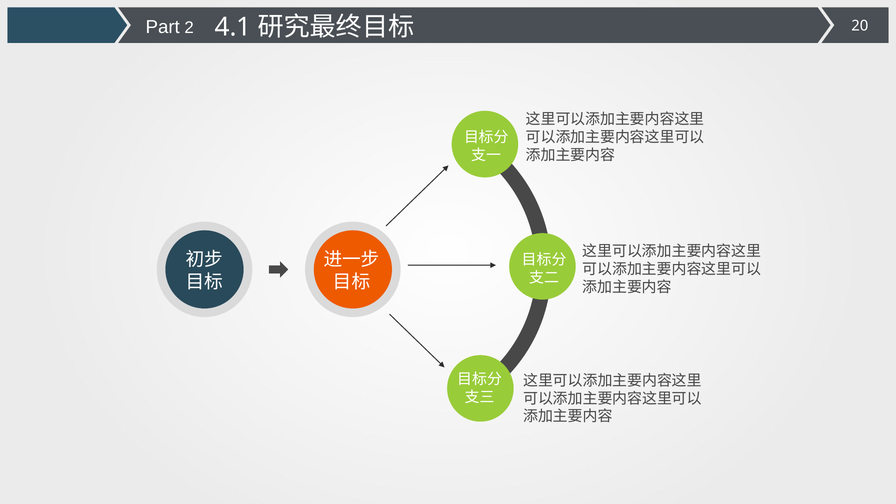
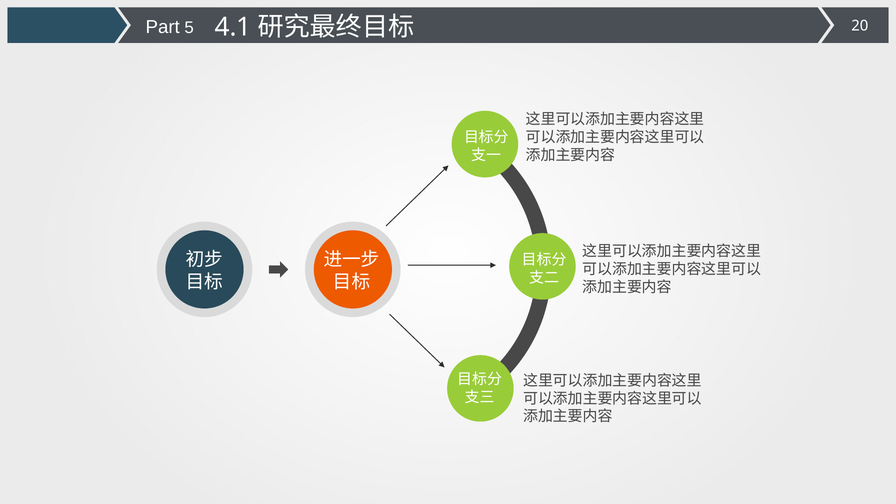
2: 2 -> 5
